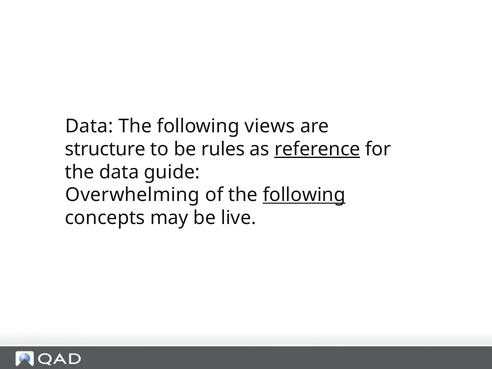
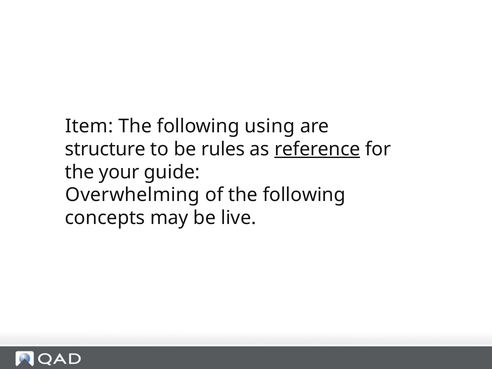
Data at (89, 126): Data -> Item
views: views -> using
the data: data -> your
following at (304, 195) underline: present -> none
